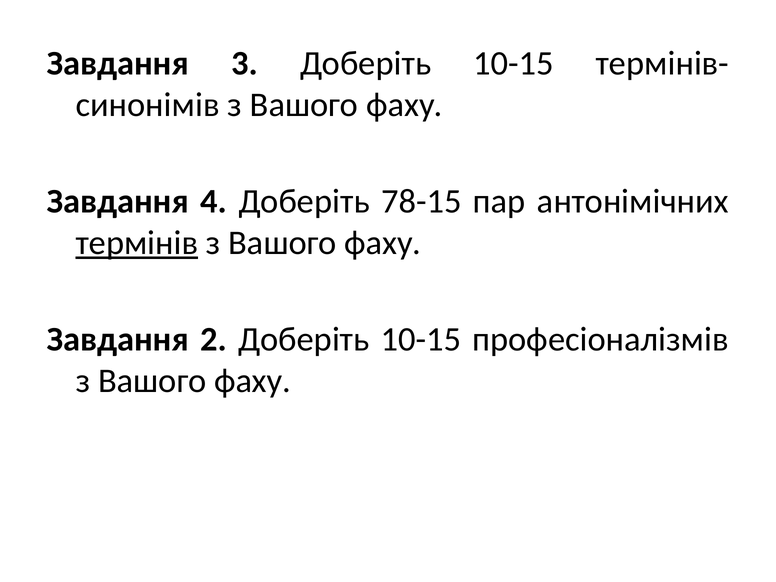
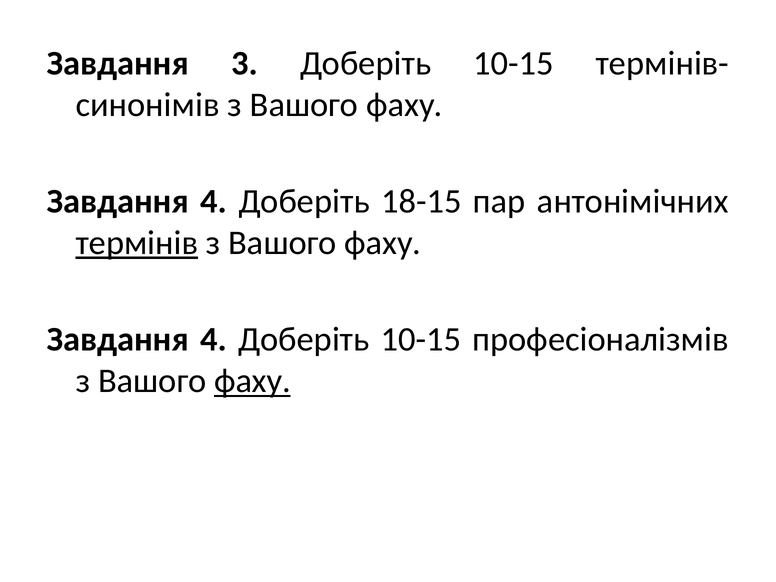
78-15: 78-15 -> 18-15
2 at (213, 340): 2 -> 4
фаху at (252, 381) underline: none -> present
